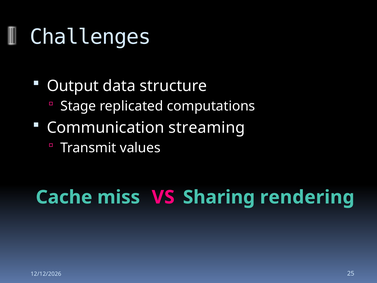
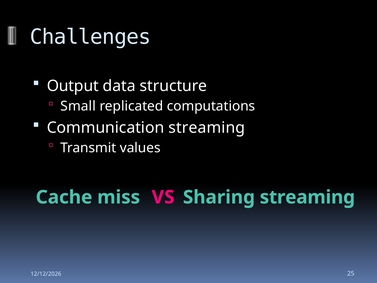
Stage: Stage -> Small
Sharing rendering: rendering -> streaming
